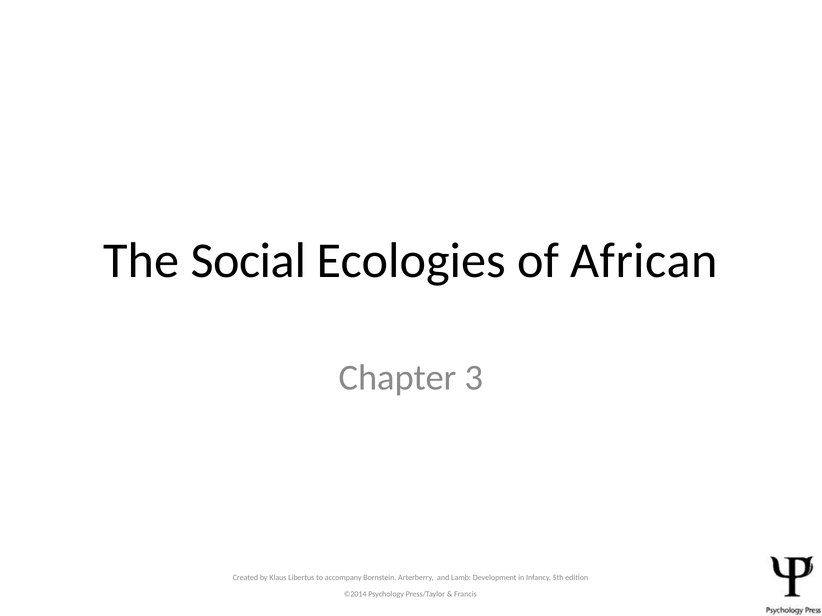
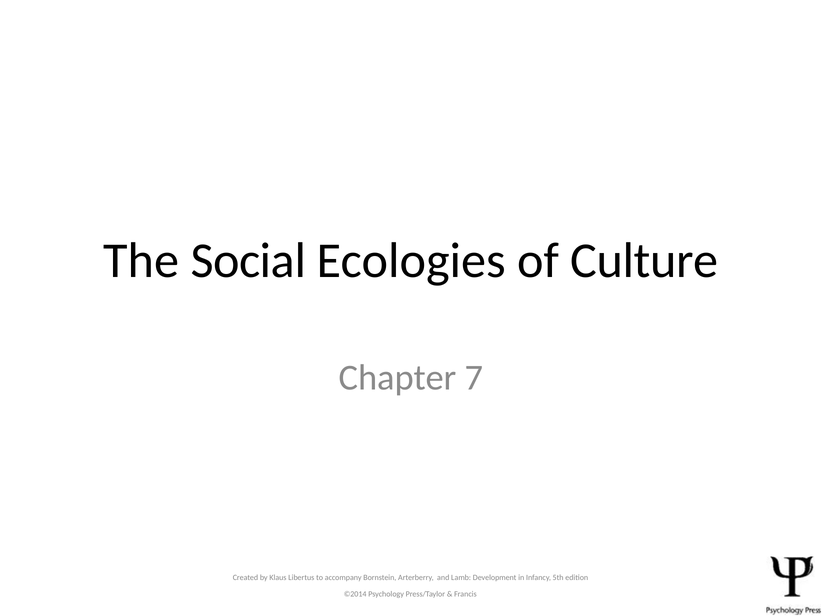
African: African -> Culture
3: 3 -> 7
